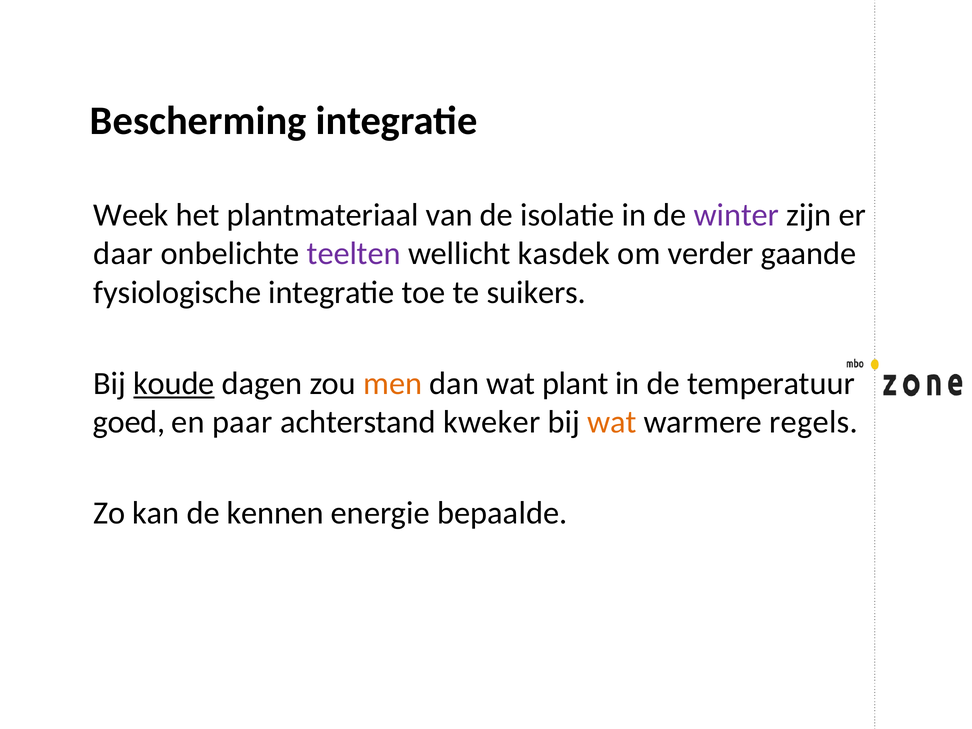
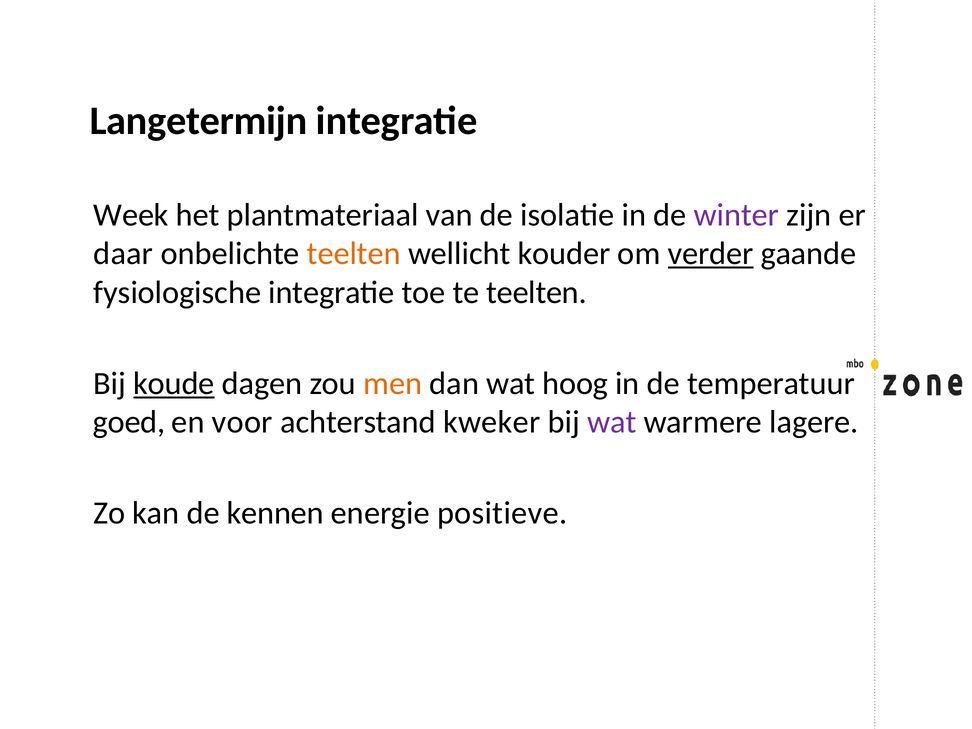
Bescherming: Bescherming -> Langetermijn
teelten at (354, 254) colour: purple -> orange
kasdek: kasdek -> kouder
verder underline: none -> present
te suikers: suikers -> teelten
plant: plant -> hoog
paar: paar -> voor
wat at (612, 422) colour: orange -> purple
regels: regels -> lagere
bepaalde: bepaalde -> positieve
